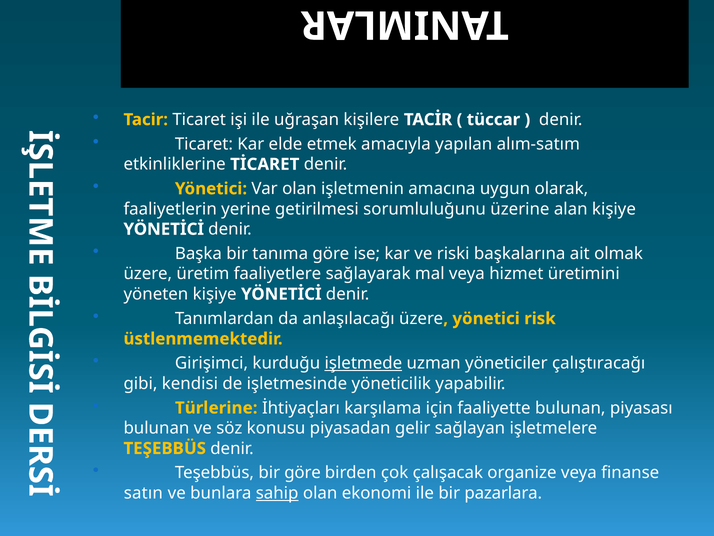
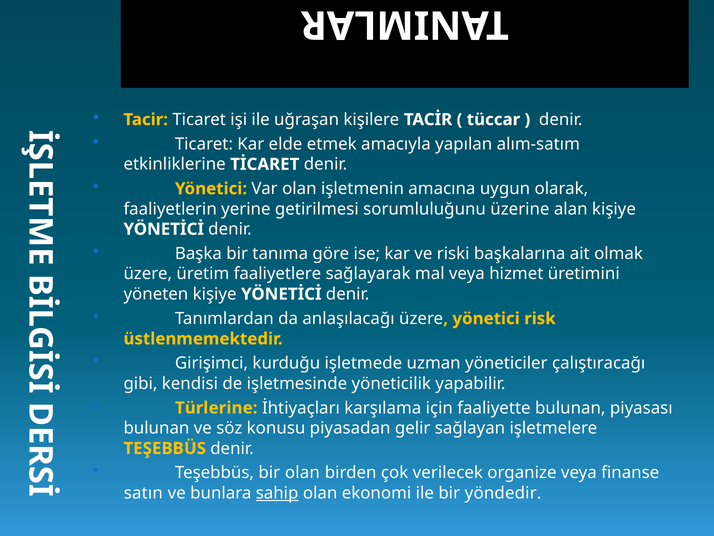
işletmede underline: present -> none
bir göre: göre -> olan
çalışacak: çalışacak -> verilecek
pazarlara: pazarlara -> yöndedir
